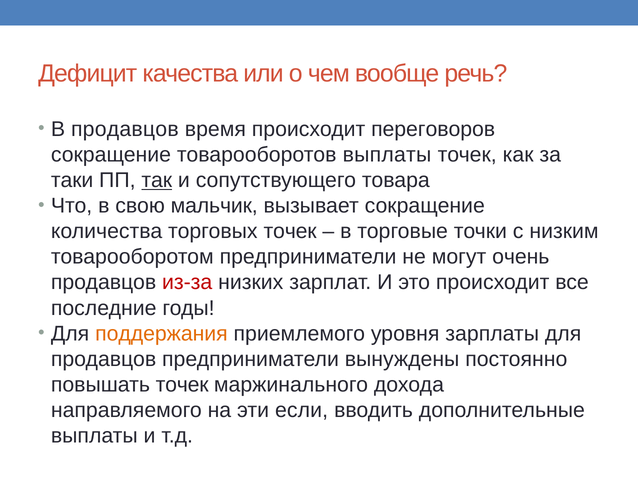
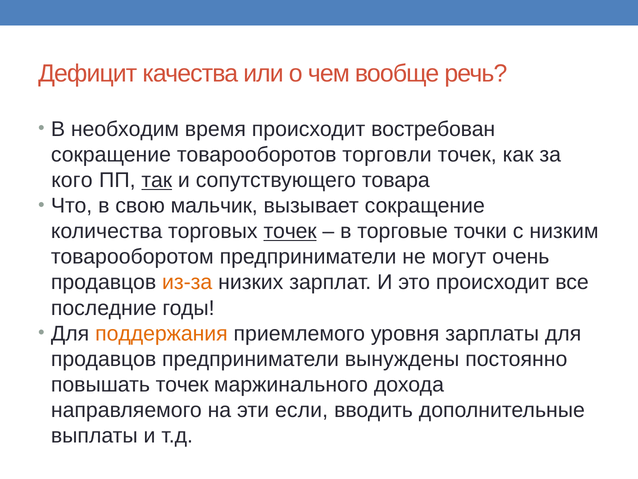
В продавцов: продавцов -> необходим
переговоров: переговоров -> востребован
товарооборотов выплаты: выплаты -> торговли
таки: таки -> кого
точек at (290, 231) underline: none -> present
из-за colour: red -> orange
